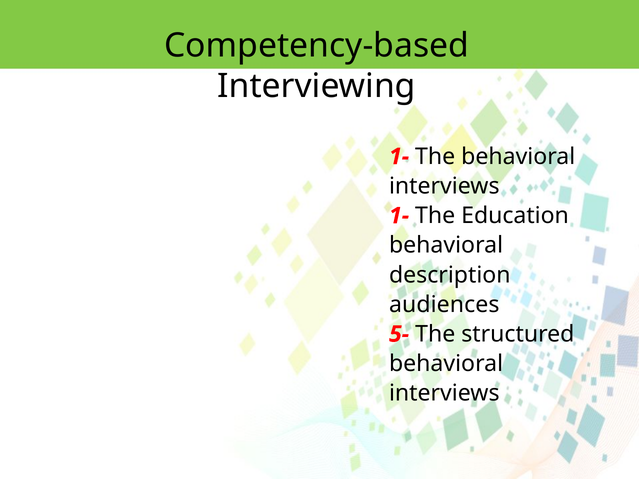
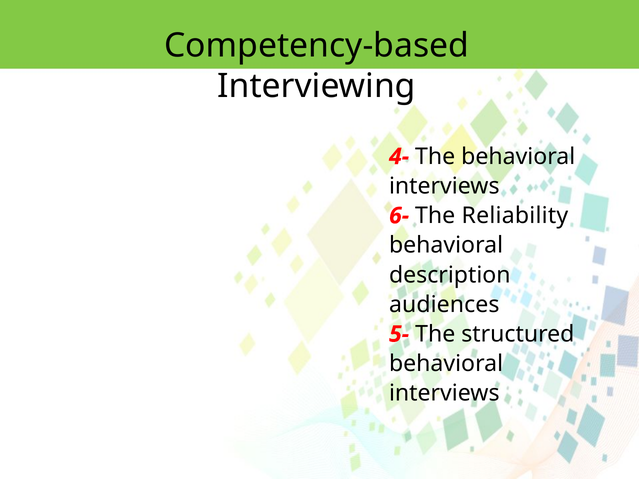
1- at (399, 157): 1- -> 4-
1- at (399, 216): 1- -> 6-
Education: Education -> Reliability
